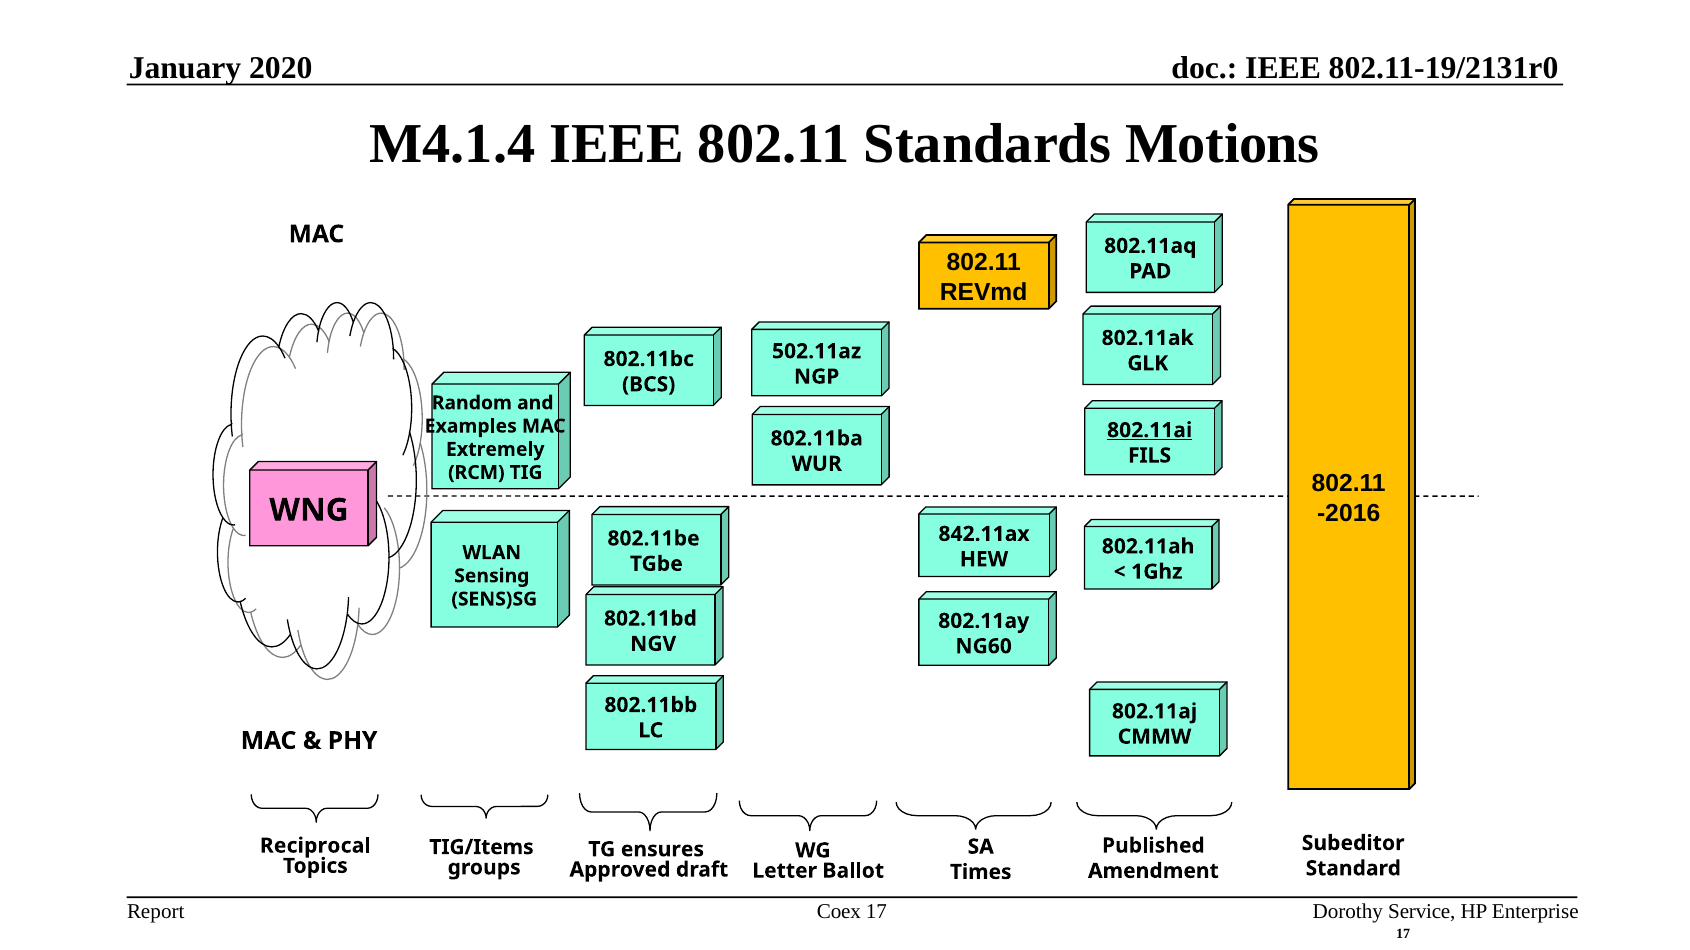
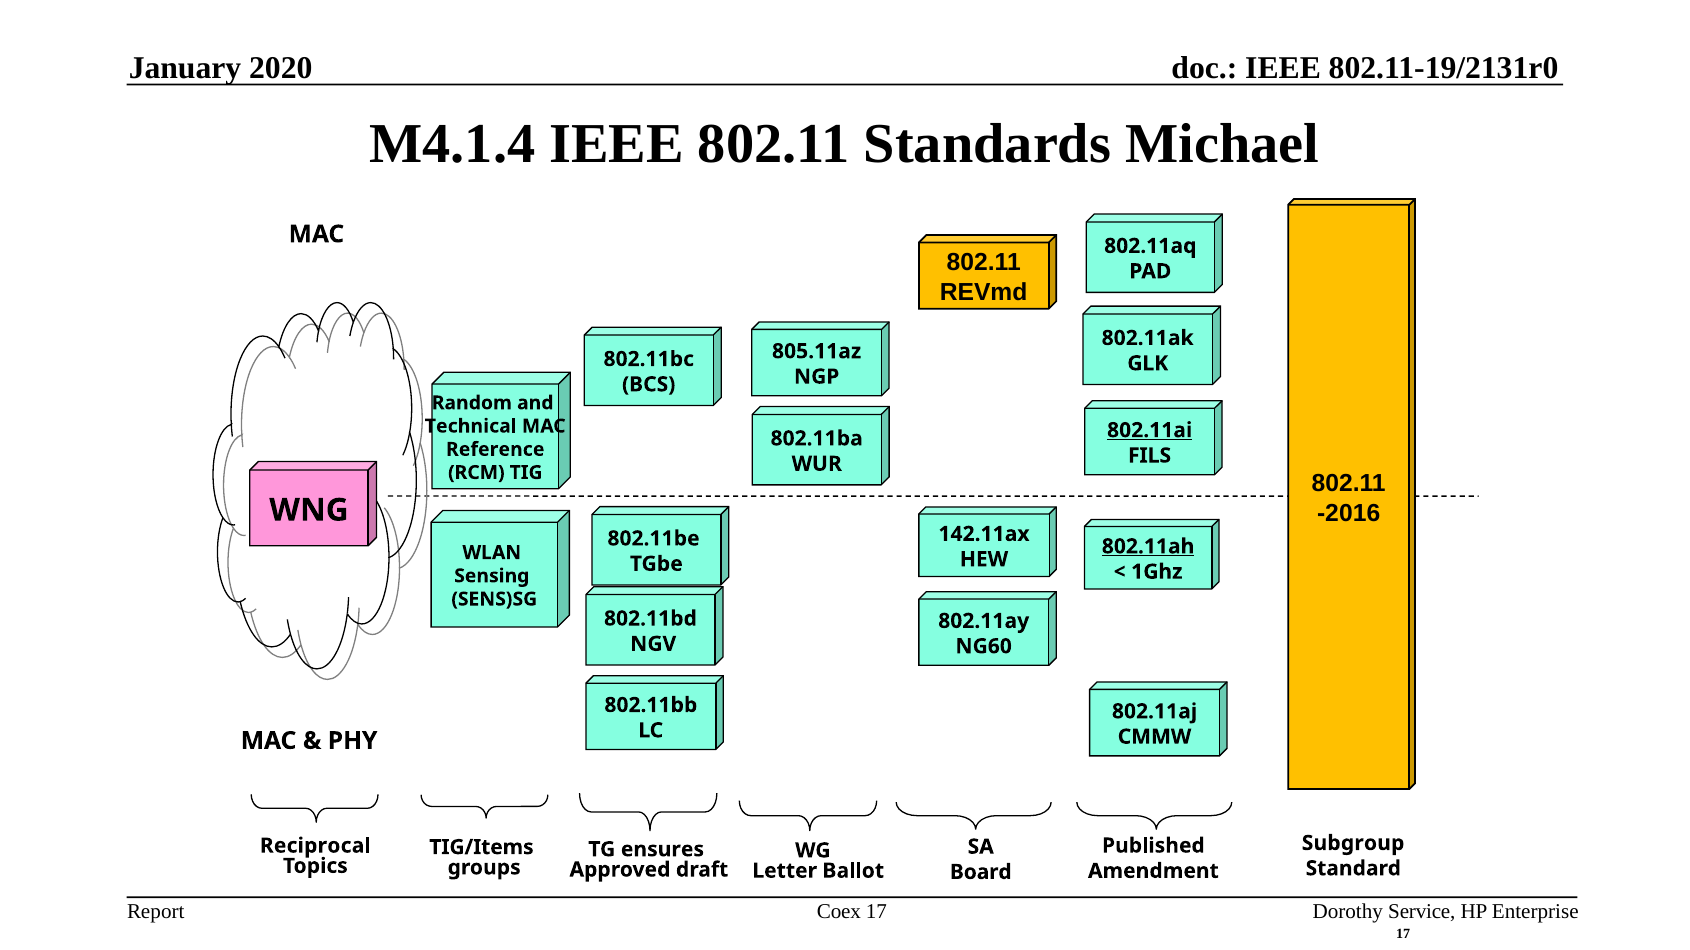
Motions: Motions -> Michael
502.11az: 502.11az -> 805.11az
Examples: Examples -> Technical
Extremely: Extremely -> Reference
842.11ax: 842.11ax -> 142.11ax
802.11ah underline: none -> present
Subeditor: Subeditor -> Subgroup
Times: Times -> Board
